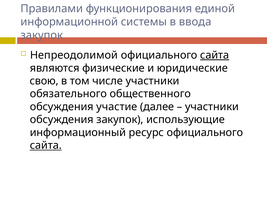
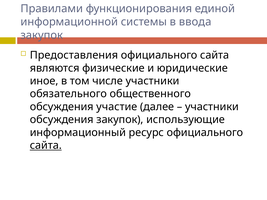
Непреодолимой: Непреодолимой -> Предоставления
сайта at (215, 55) underline: present -> none
свою: свою -> иное
